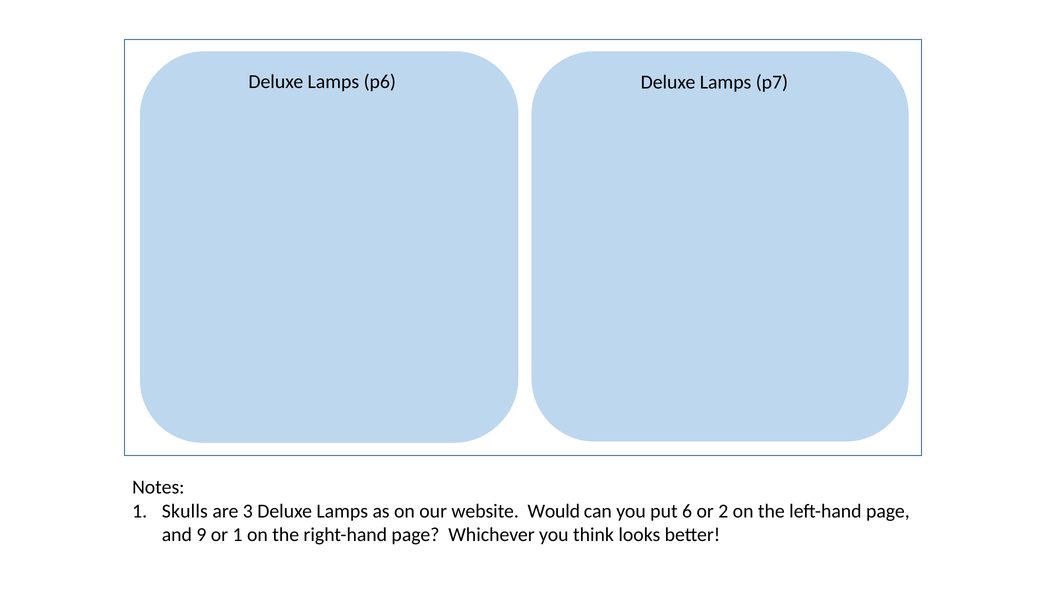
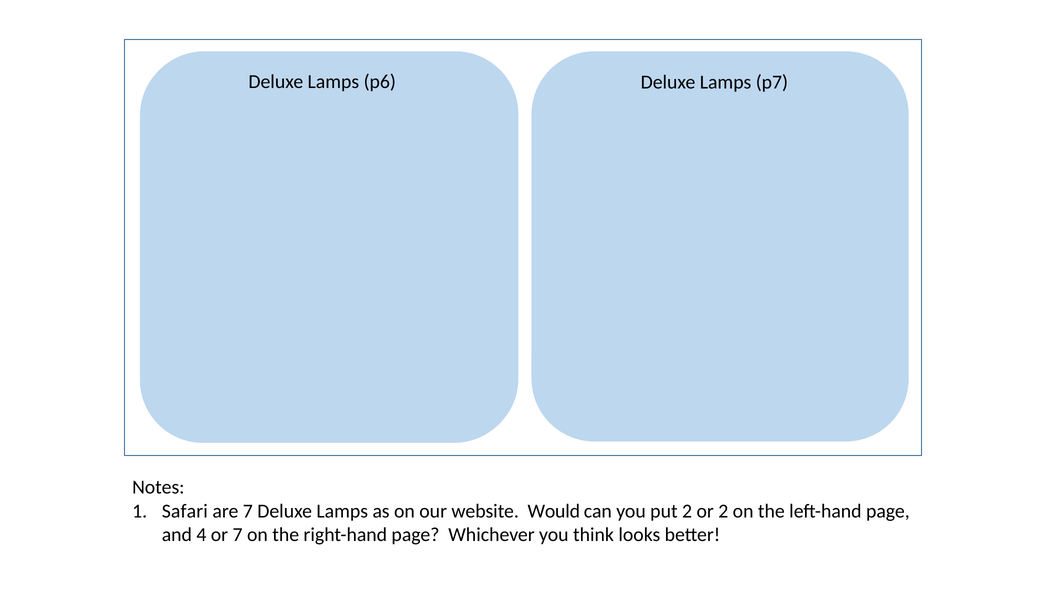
Skulls: Skulls -> Safari
are 3: 3 -> 7
put 6: 6 -> 2
9: 9 -> 4
or 1: 1 -> 7
